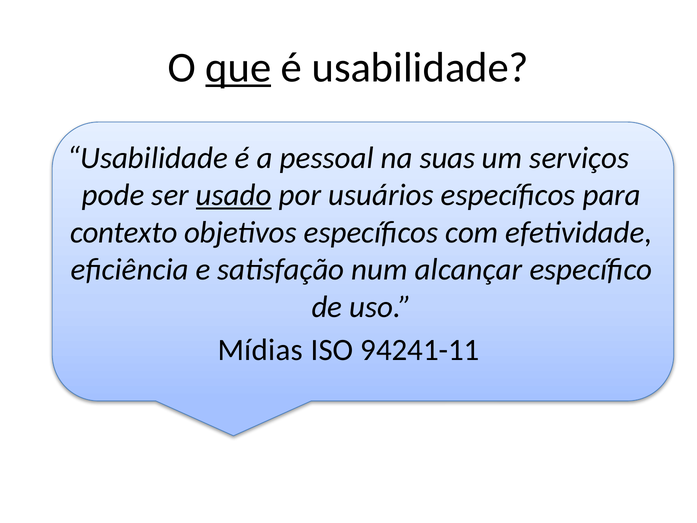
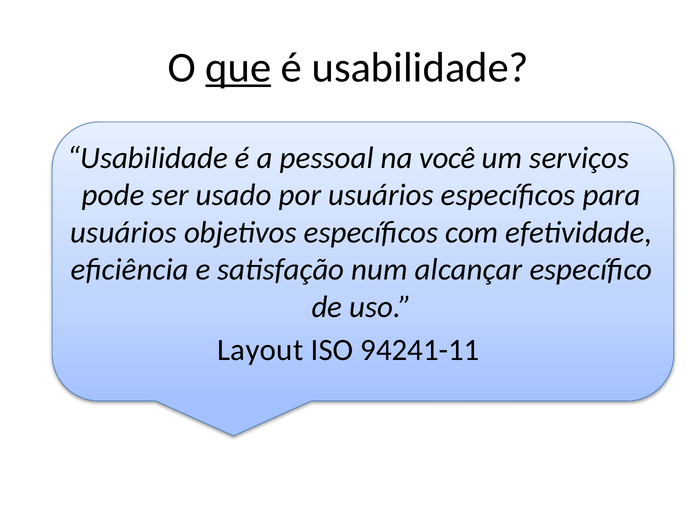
suas: suas -> você
usado underline: present -> none
contexto at (124, 232): contexto -> usuários
Mídias: Mídias -> Layout
